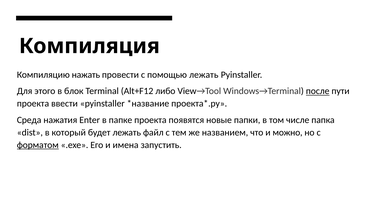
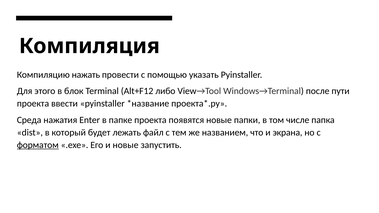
помощью лежать: лежать -> указать
после underline: present -> none
можно: можно -> экрана
и имена: имена -> новые
